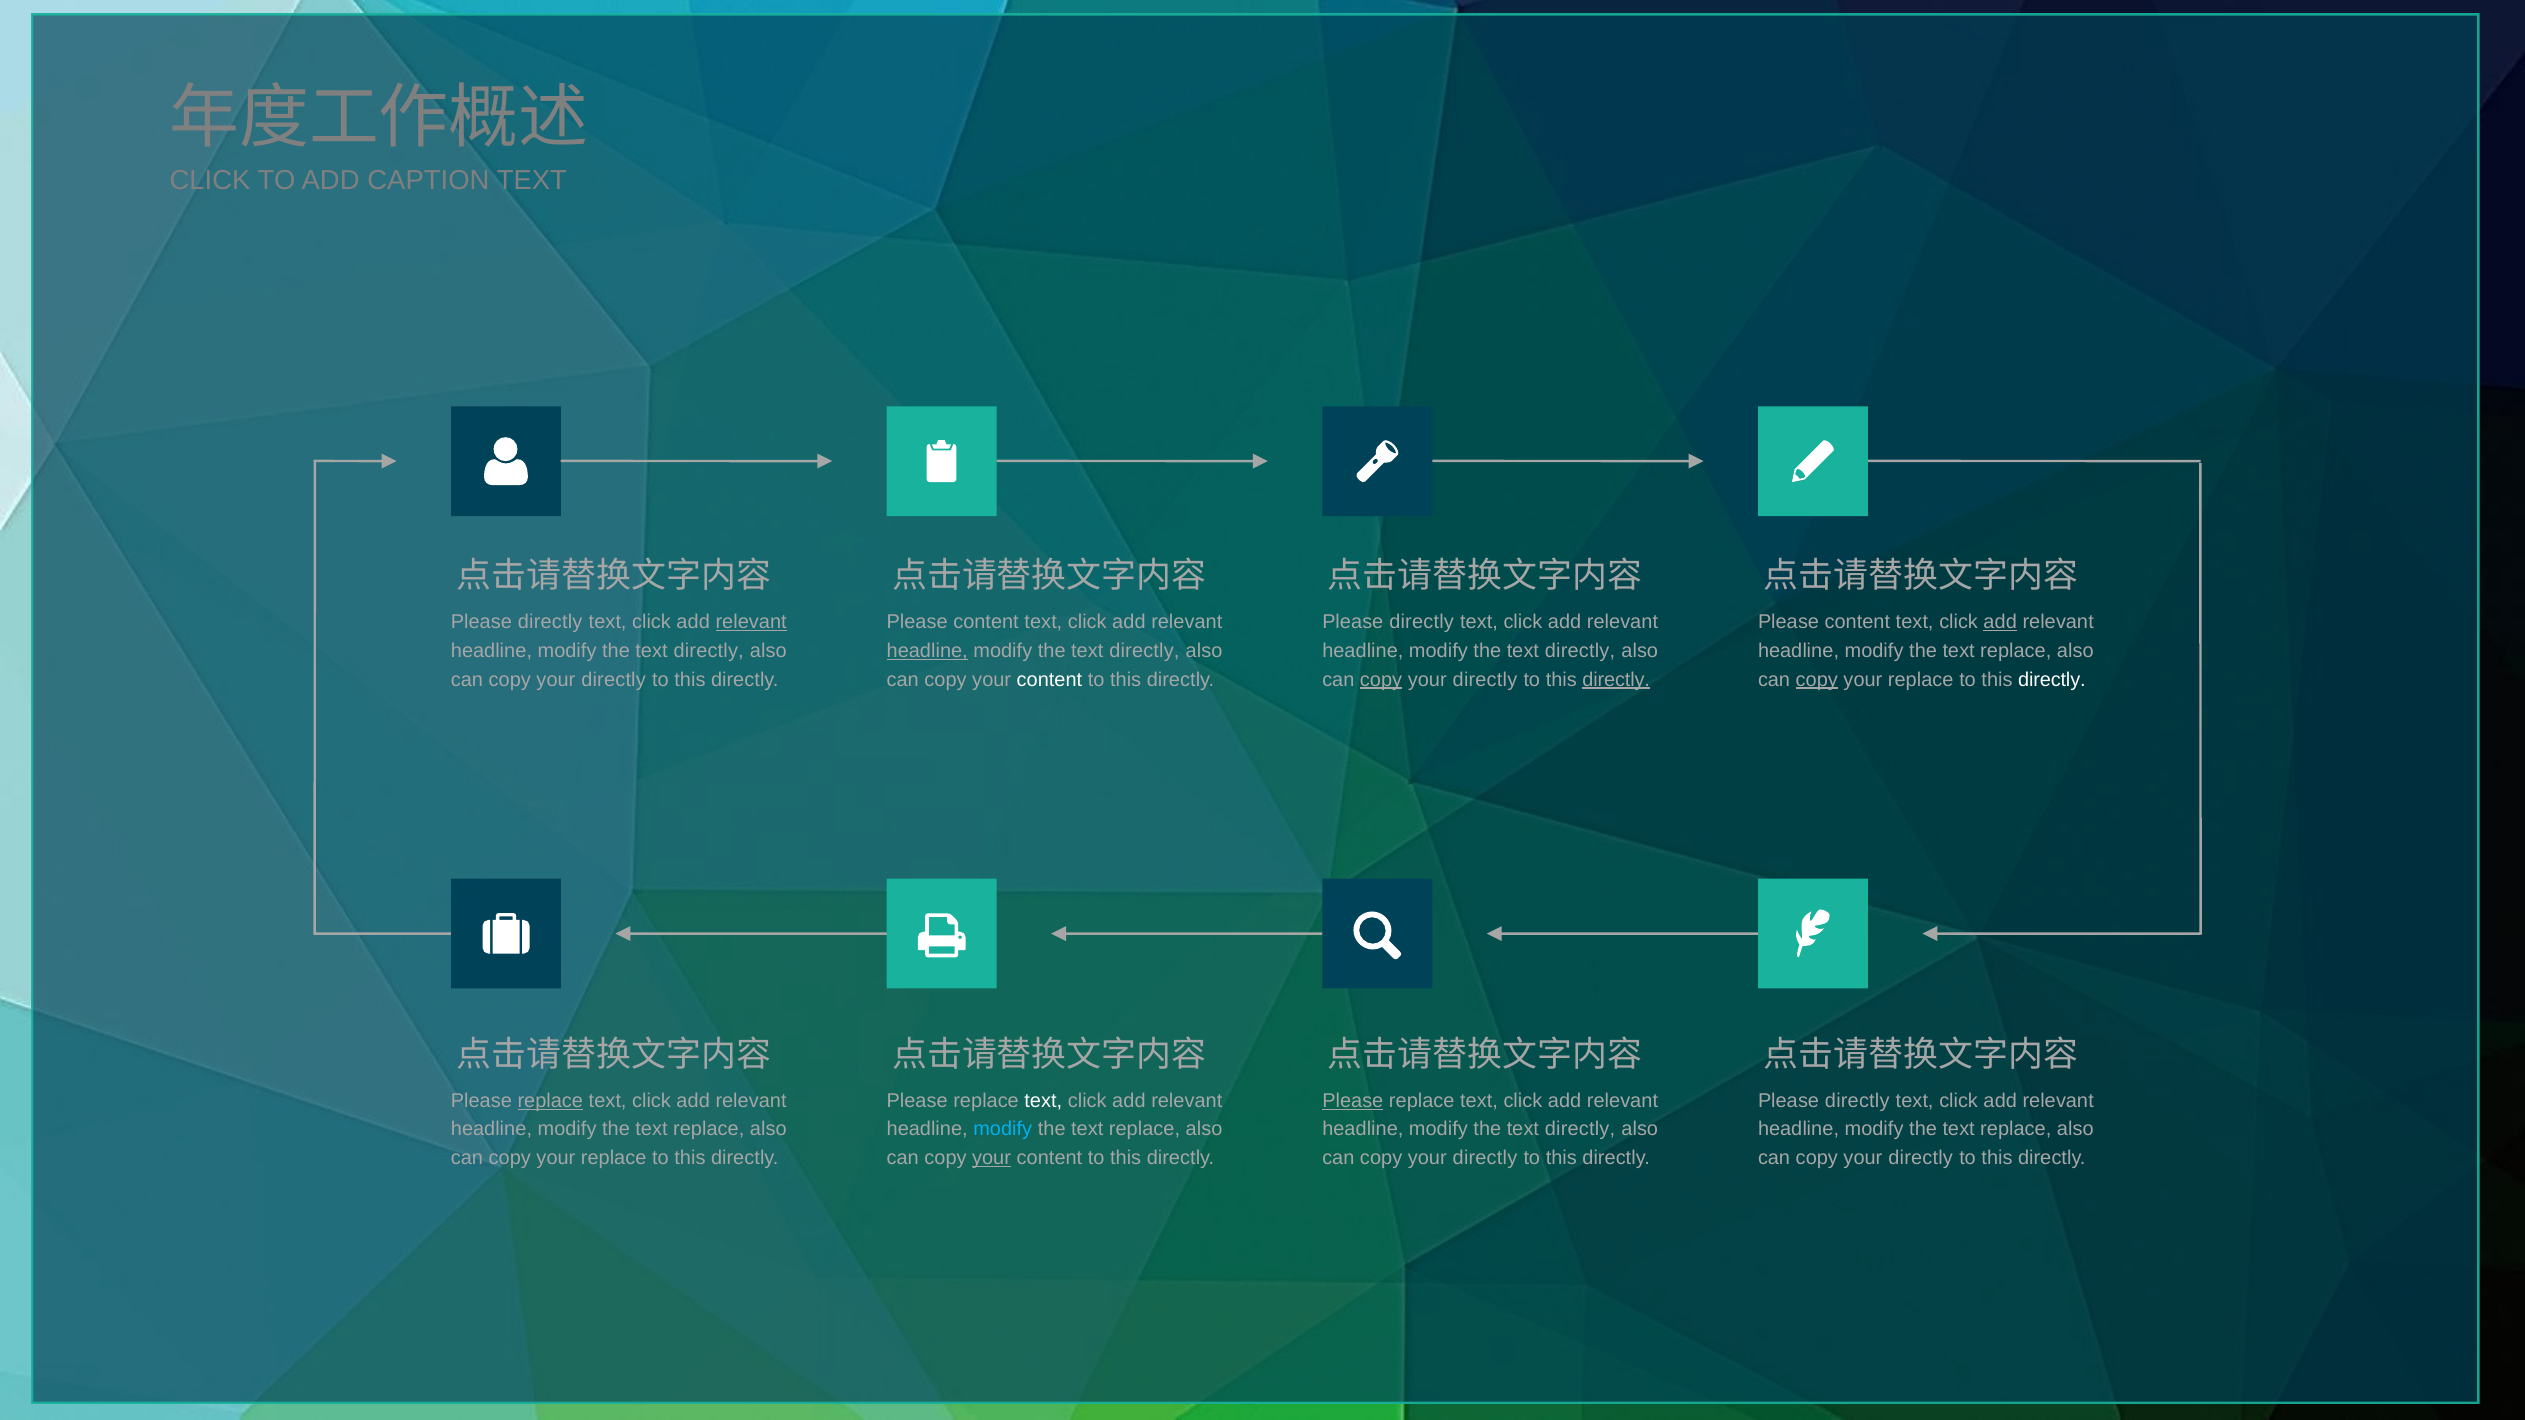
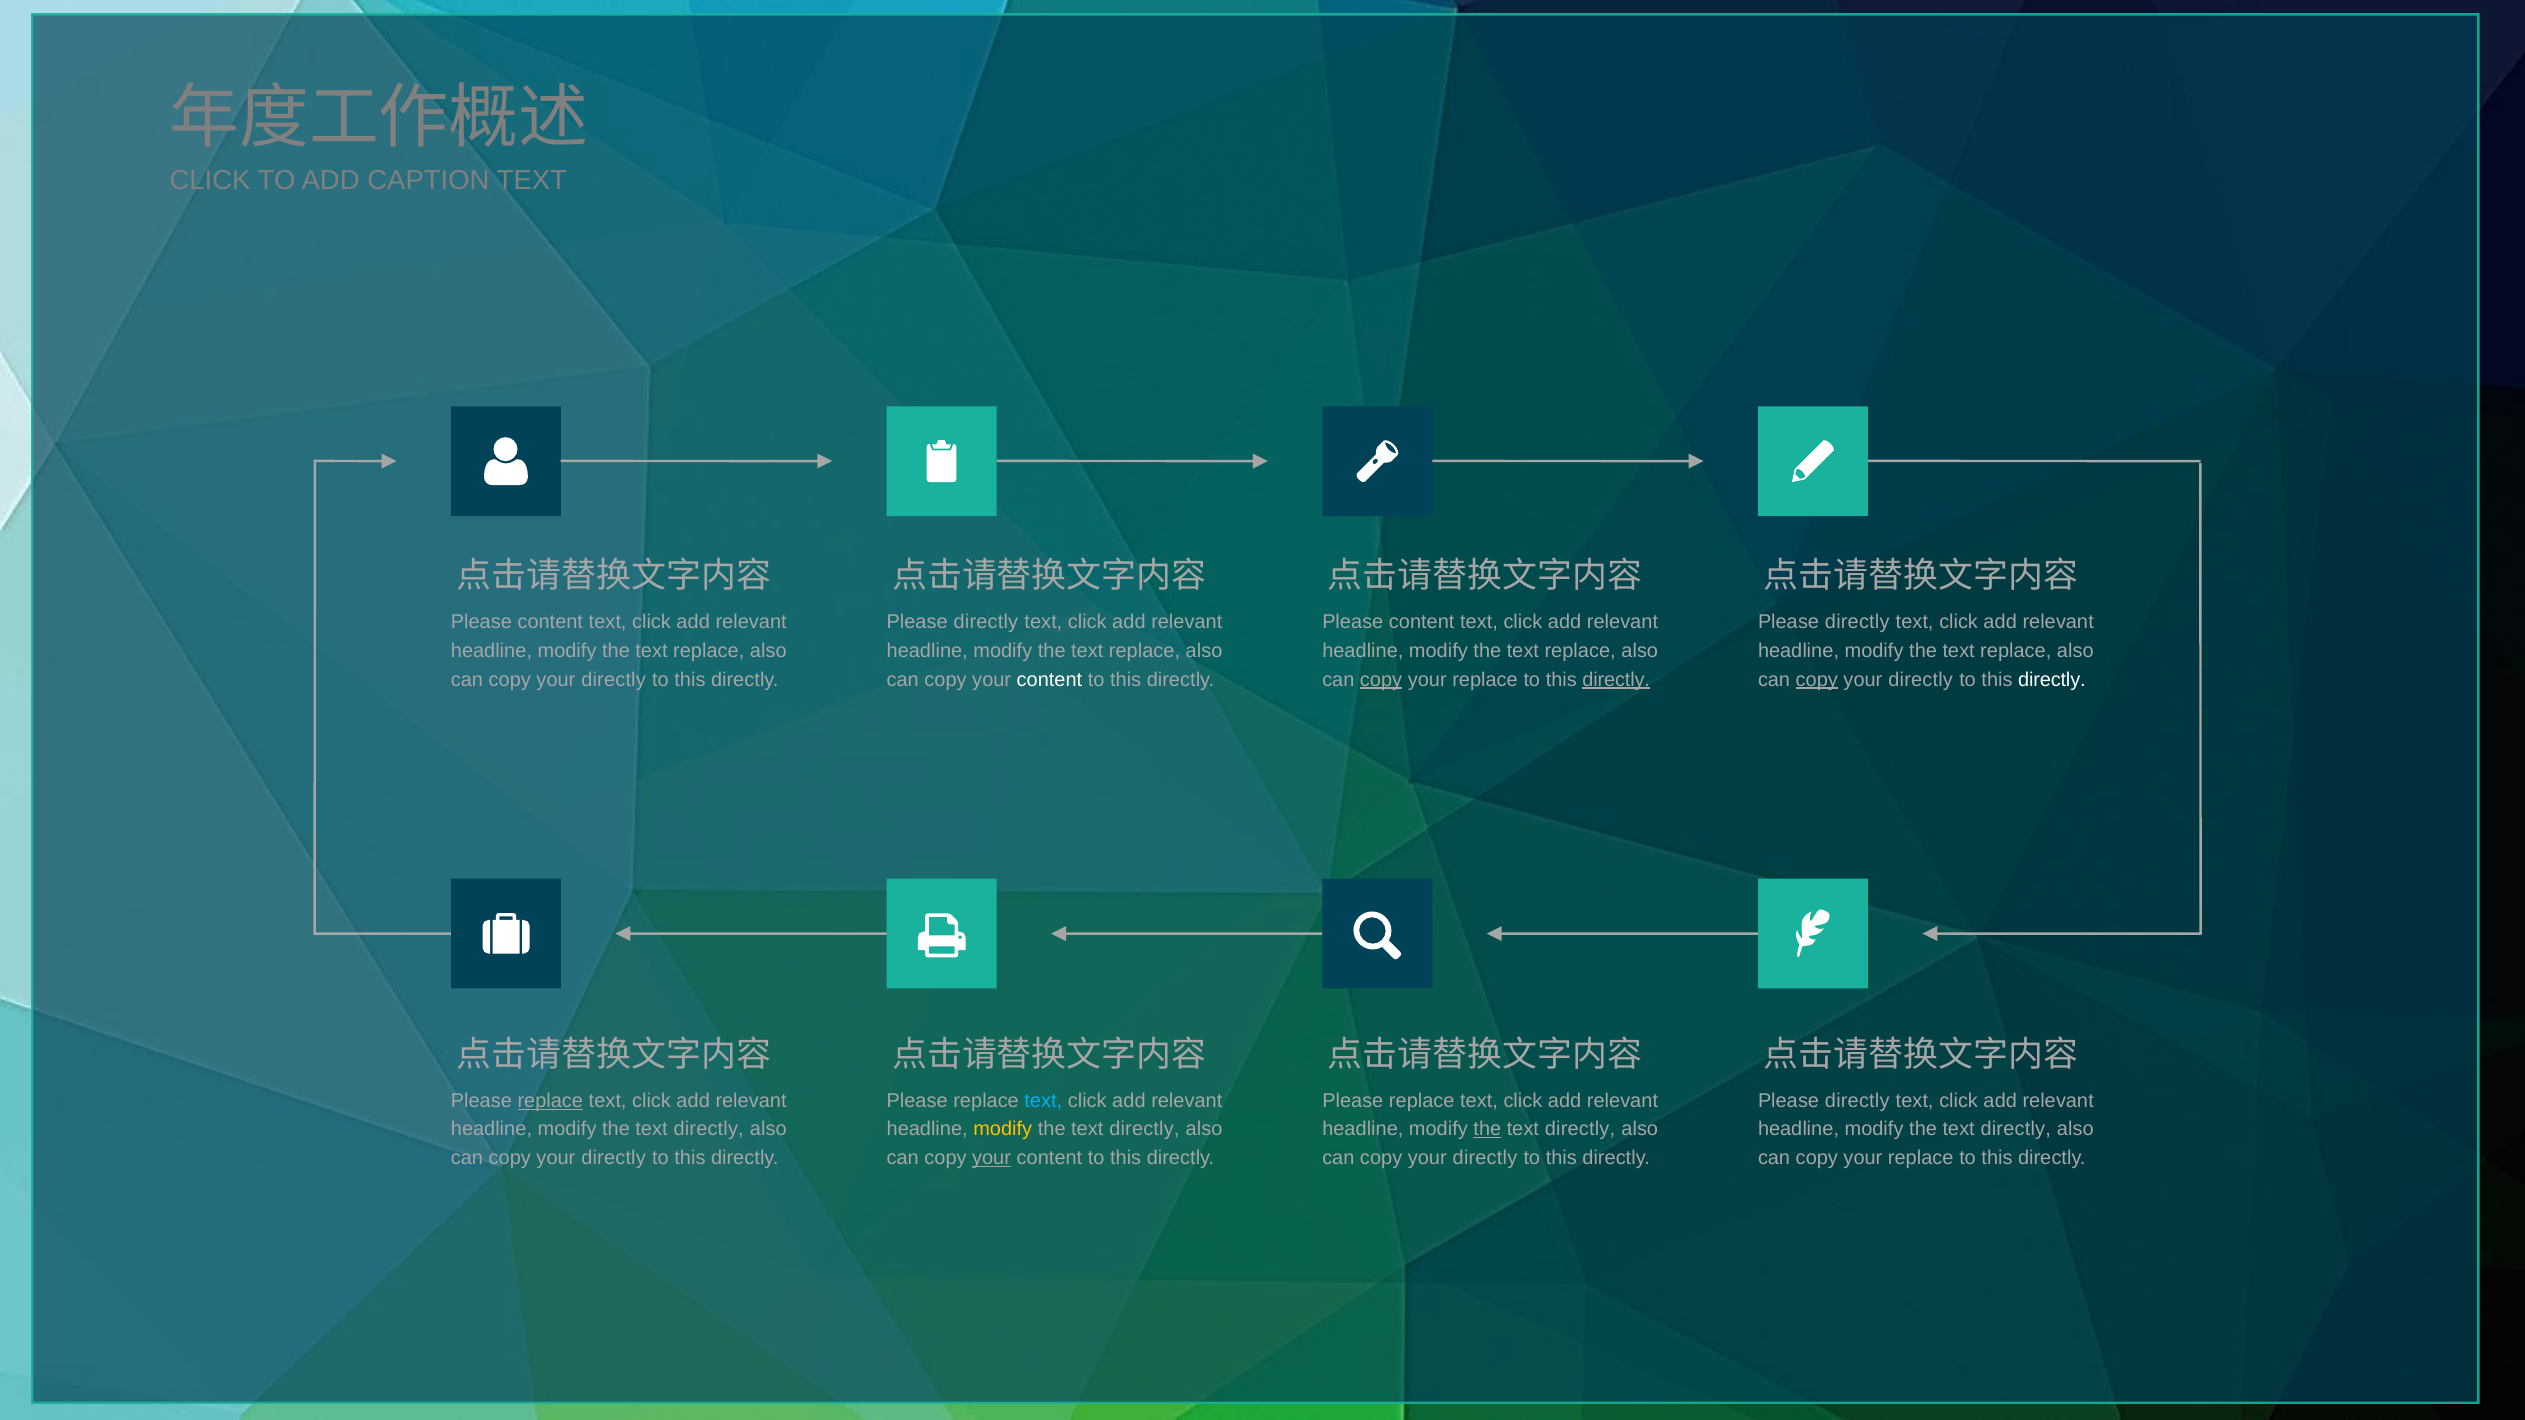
directly at (550, 622): directly -> content
relevant at (751, 622) underline: present -> none
content at (986, 622): content -> directly
directly at (1422, 622): directly -> content
content at (1857, 622): content -> directly
add at (2000, 622) underline: present -> none
directly at (709, 651): directly -> replace
headline at (927, 651) underline: present -> none
directly at (1144, 651): directly -> replace
directly at (1580, 651): directly -> replace
directly at (1485, 680): directly -> replace
replace at (1921, 680): replace -> directly
text at (1043, 1101) colour: white -> light blue
Please at (1353, 1101) underline: present -> none
replace at (709, 1129): replace -> directly
modify at (1003, 1129) colour: light blue -> yellow
replace at (1144, 1129): replace -> directly
the at (1487, 1129) underline: none -> present
replace at (2016, 1129): replace -> directly
replace at (614, 1158): replace -> directly
directly at (1921, 1158): directly -> replace
